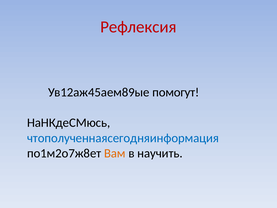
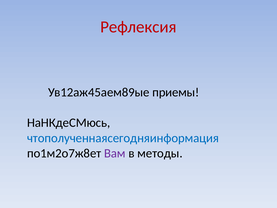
помогут: помогут -> приемы
Вам colour: orange -> purple
научить: научить -> методы
